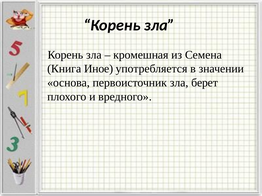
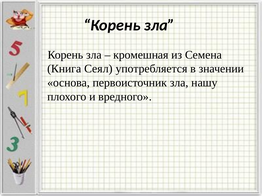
Иное: Иное -> Сеял
берет: берет -> нашу
